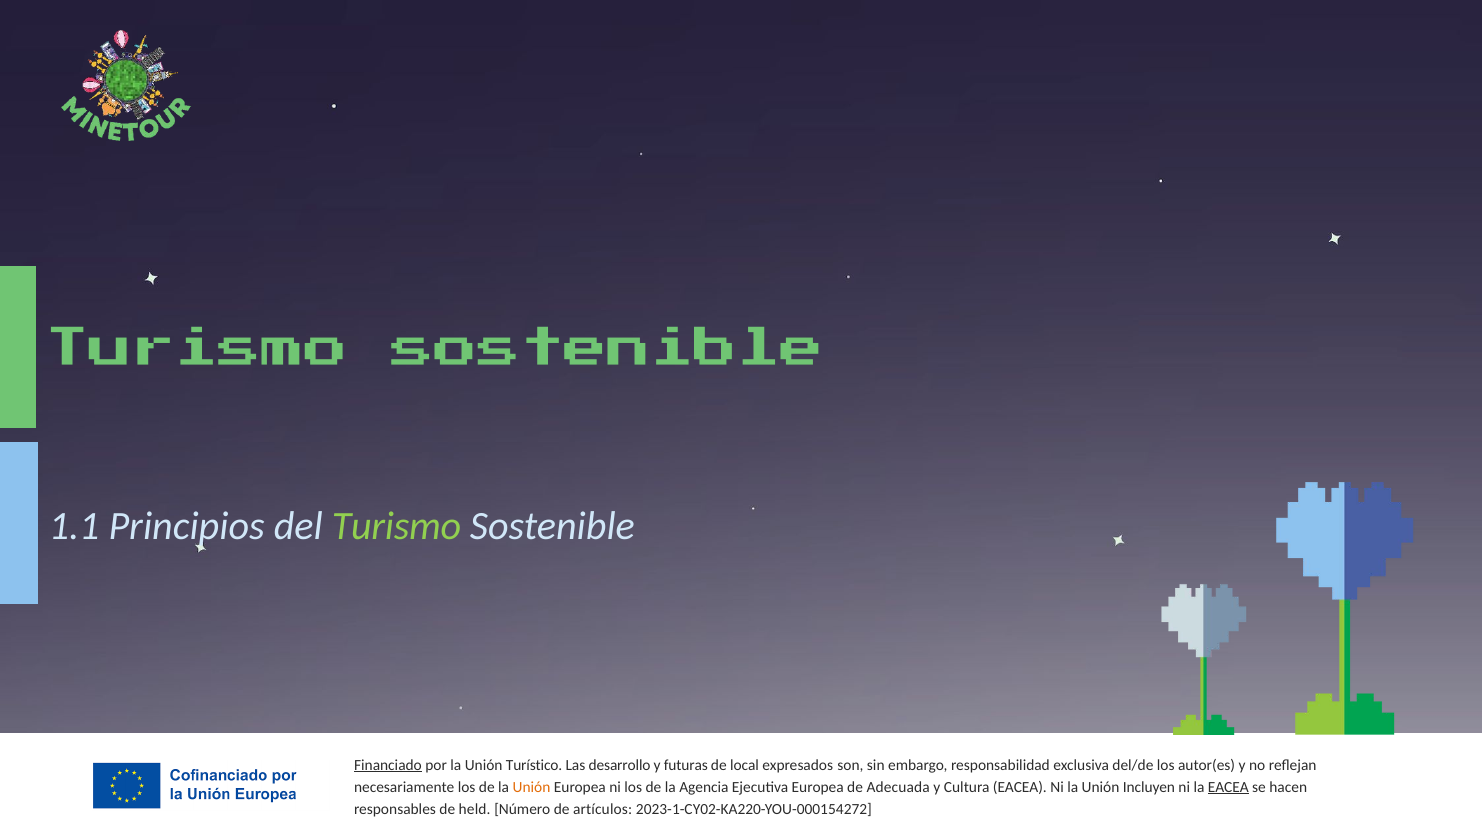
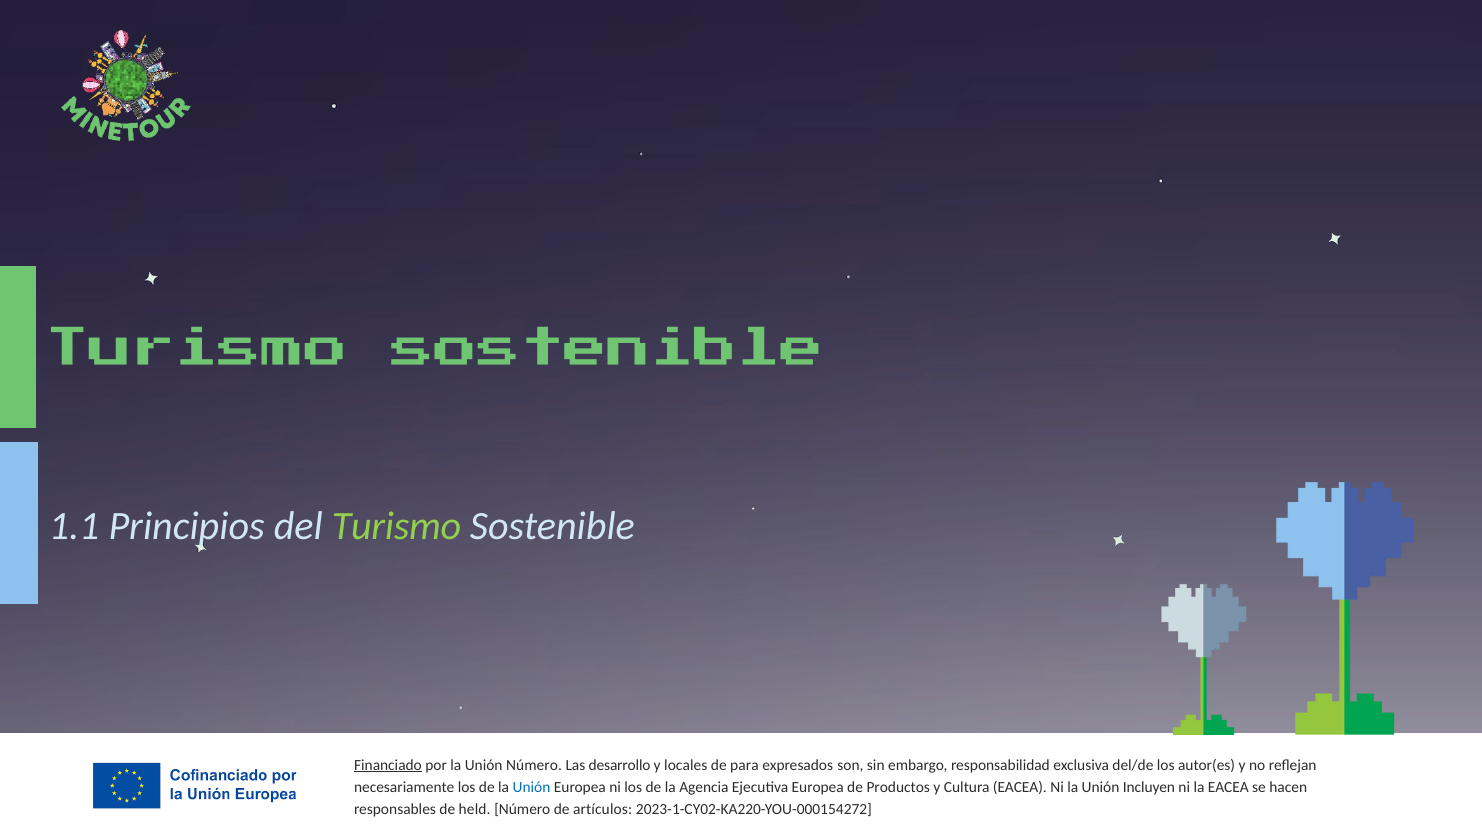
Unión Turístico: Turístico -> Número
futuras: futuras -> locales
local: local -> para
Unión at (531, 787) colour: orange -> blue
Adecuada: Adecuada -> Productos
EACEA at (1228, 787) underline: present -> none
